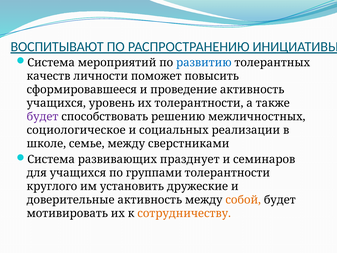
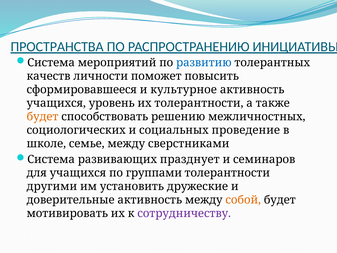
ВОСПИТЫВАЮТ: ВОСПИТЫВАЮТ -> ПРОСТРАНСТВА
проведение: проведение -> культурное
будет at (43, 116) colour: purple -> orange
социологическое: социологическое -> социологических
реализации: реализации -> проведение
круглого: круглого -> другими
сотрудничеству colour: orange -> purple
